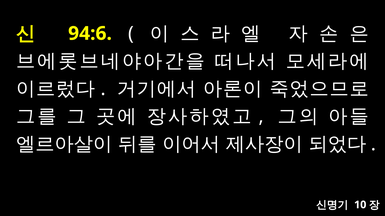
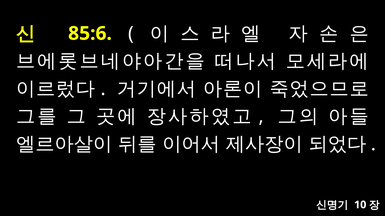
94:6: 94:6 -> 85:6
